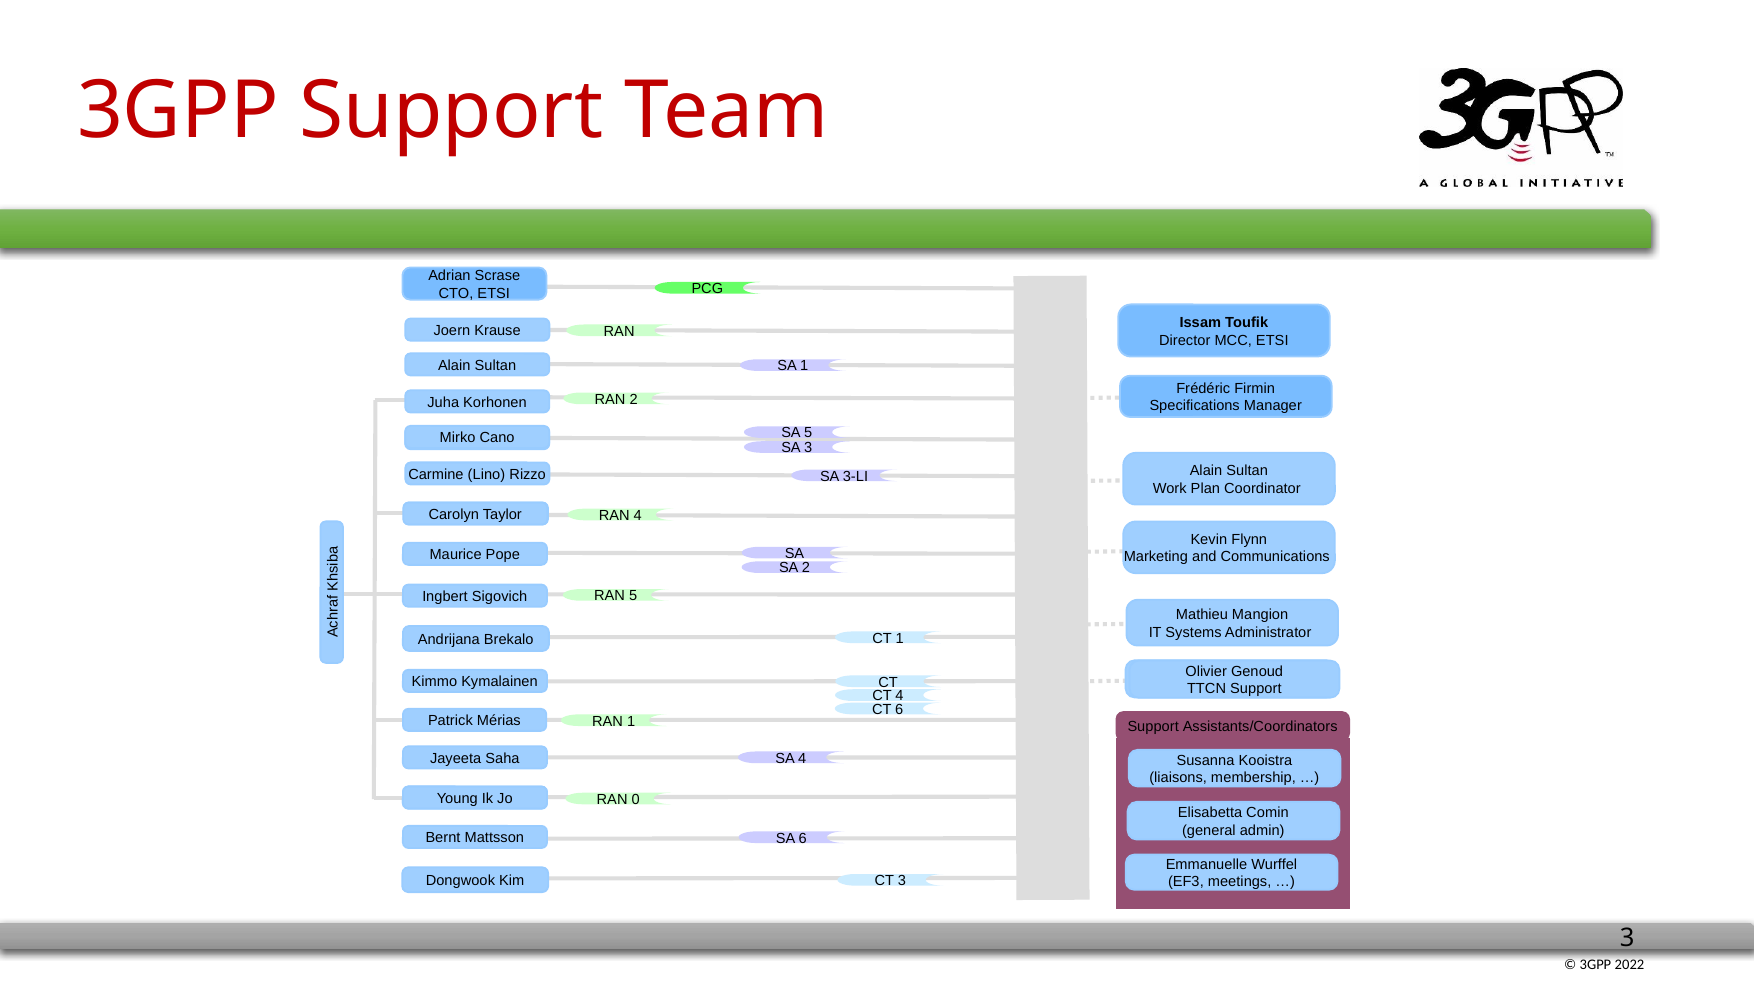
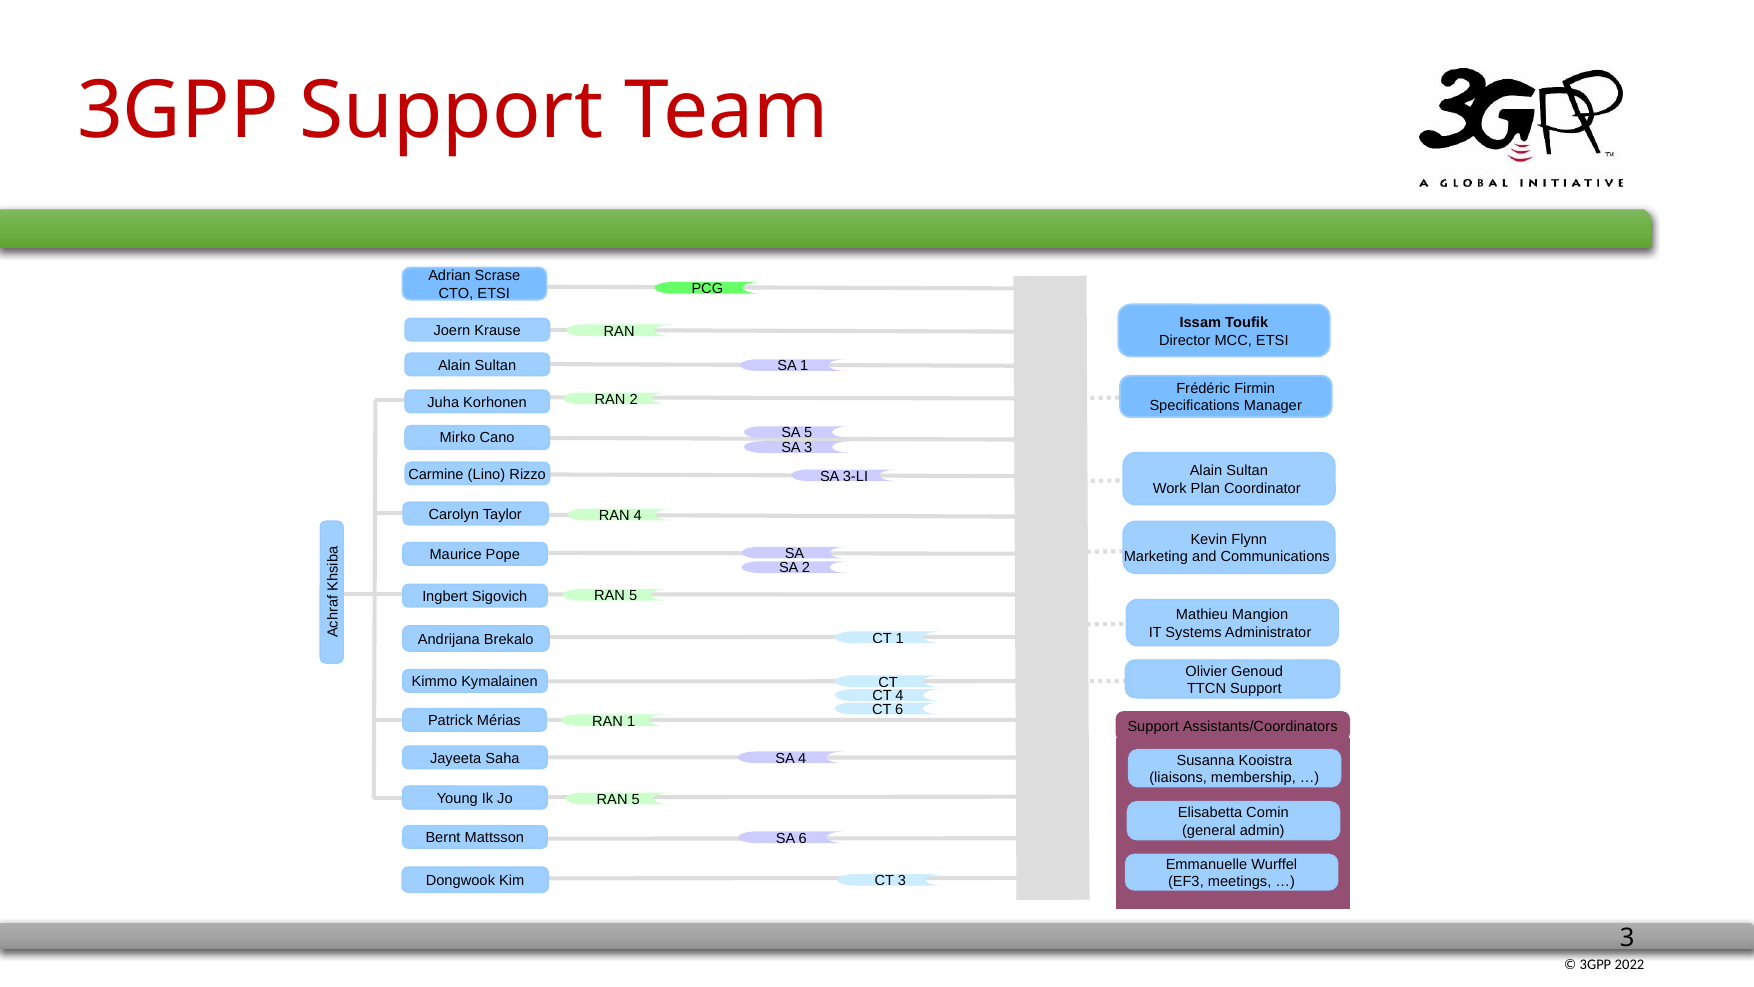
0 at (636, 799): 0 -> 5
